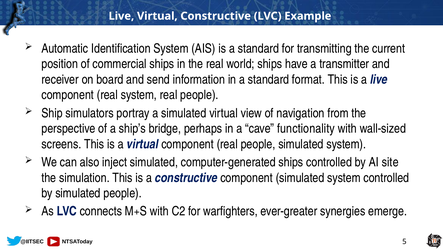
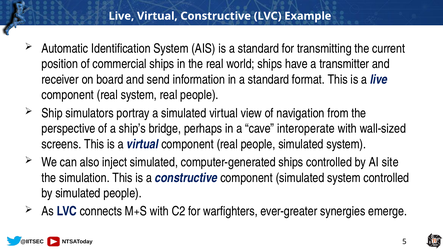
functionality: functionality -> interoperate
